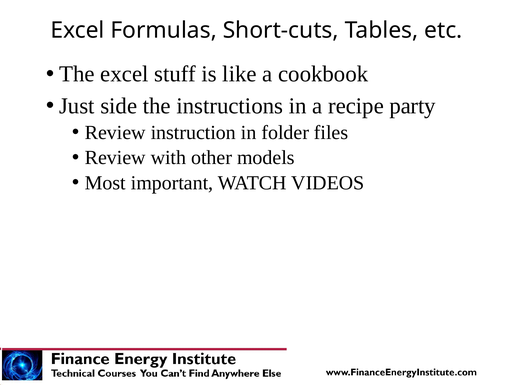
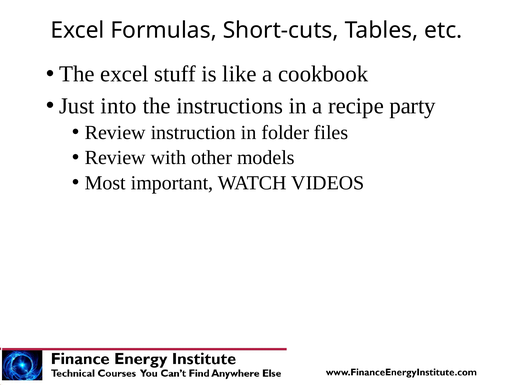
side: side -> into
